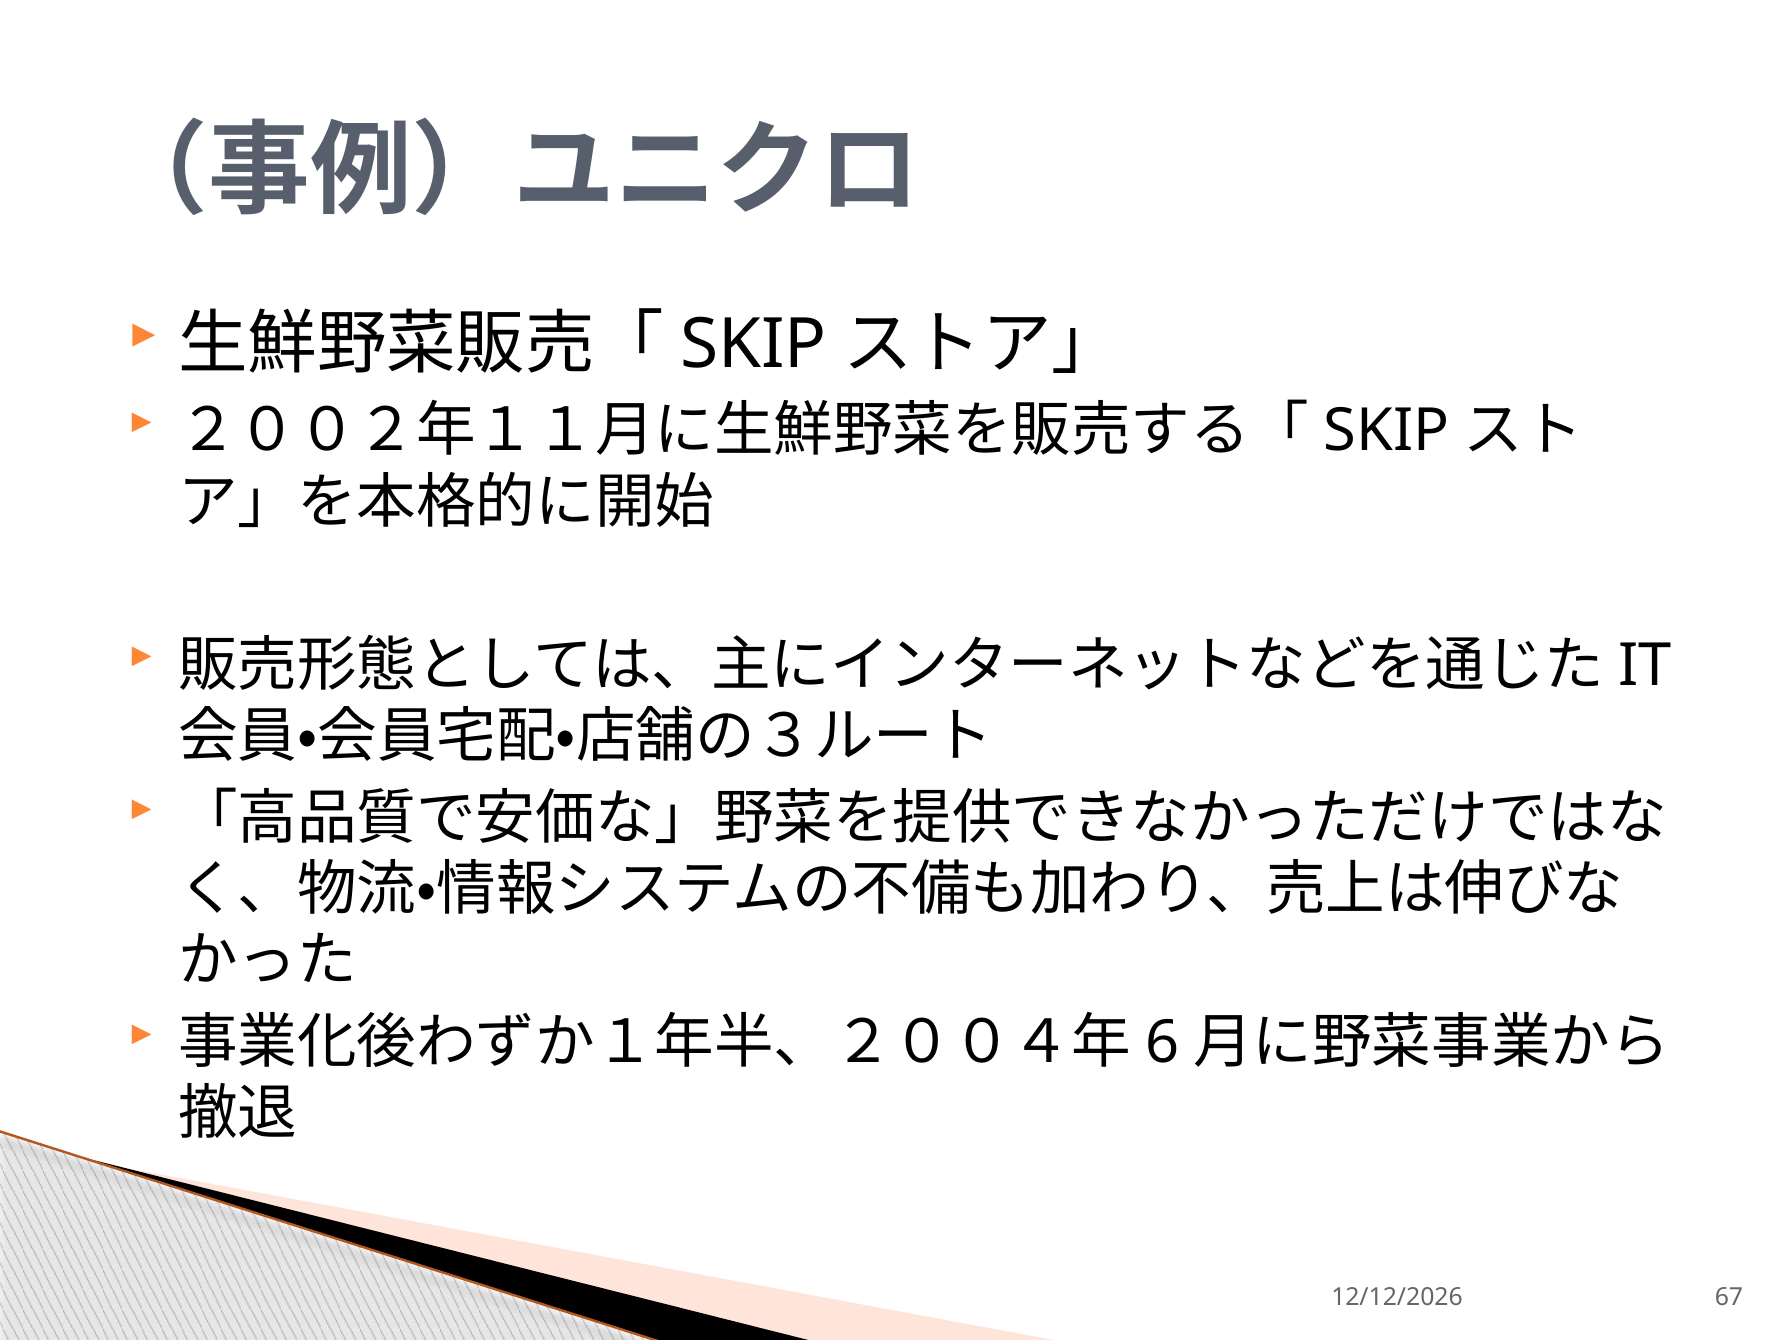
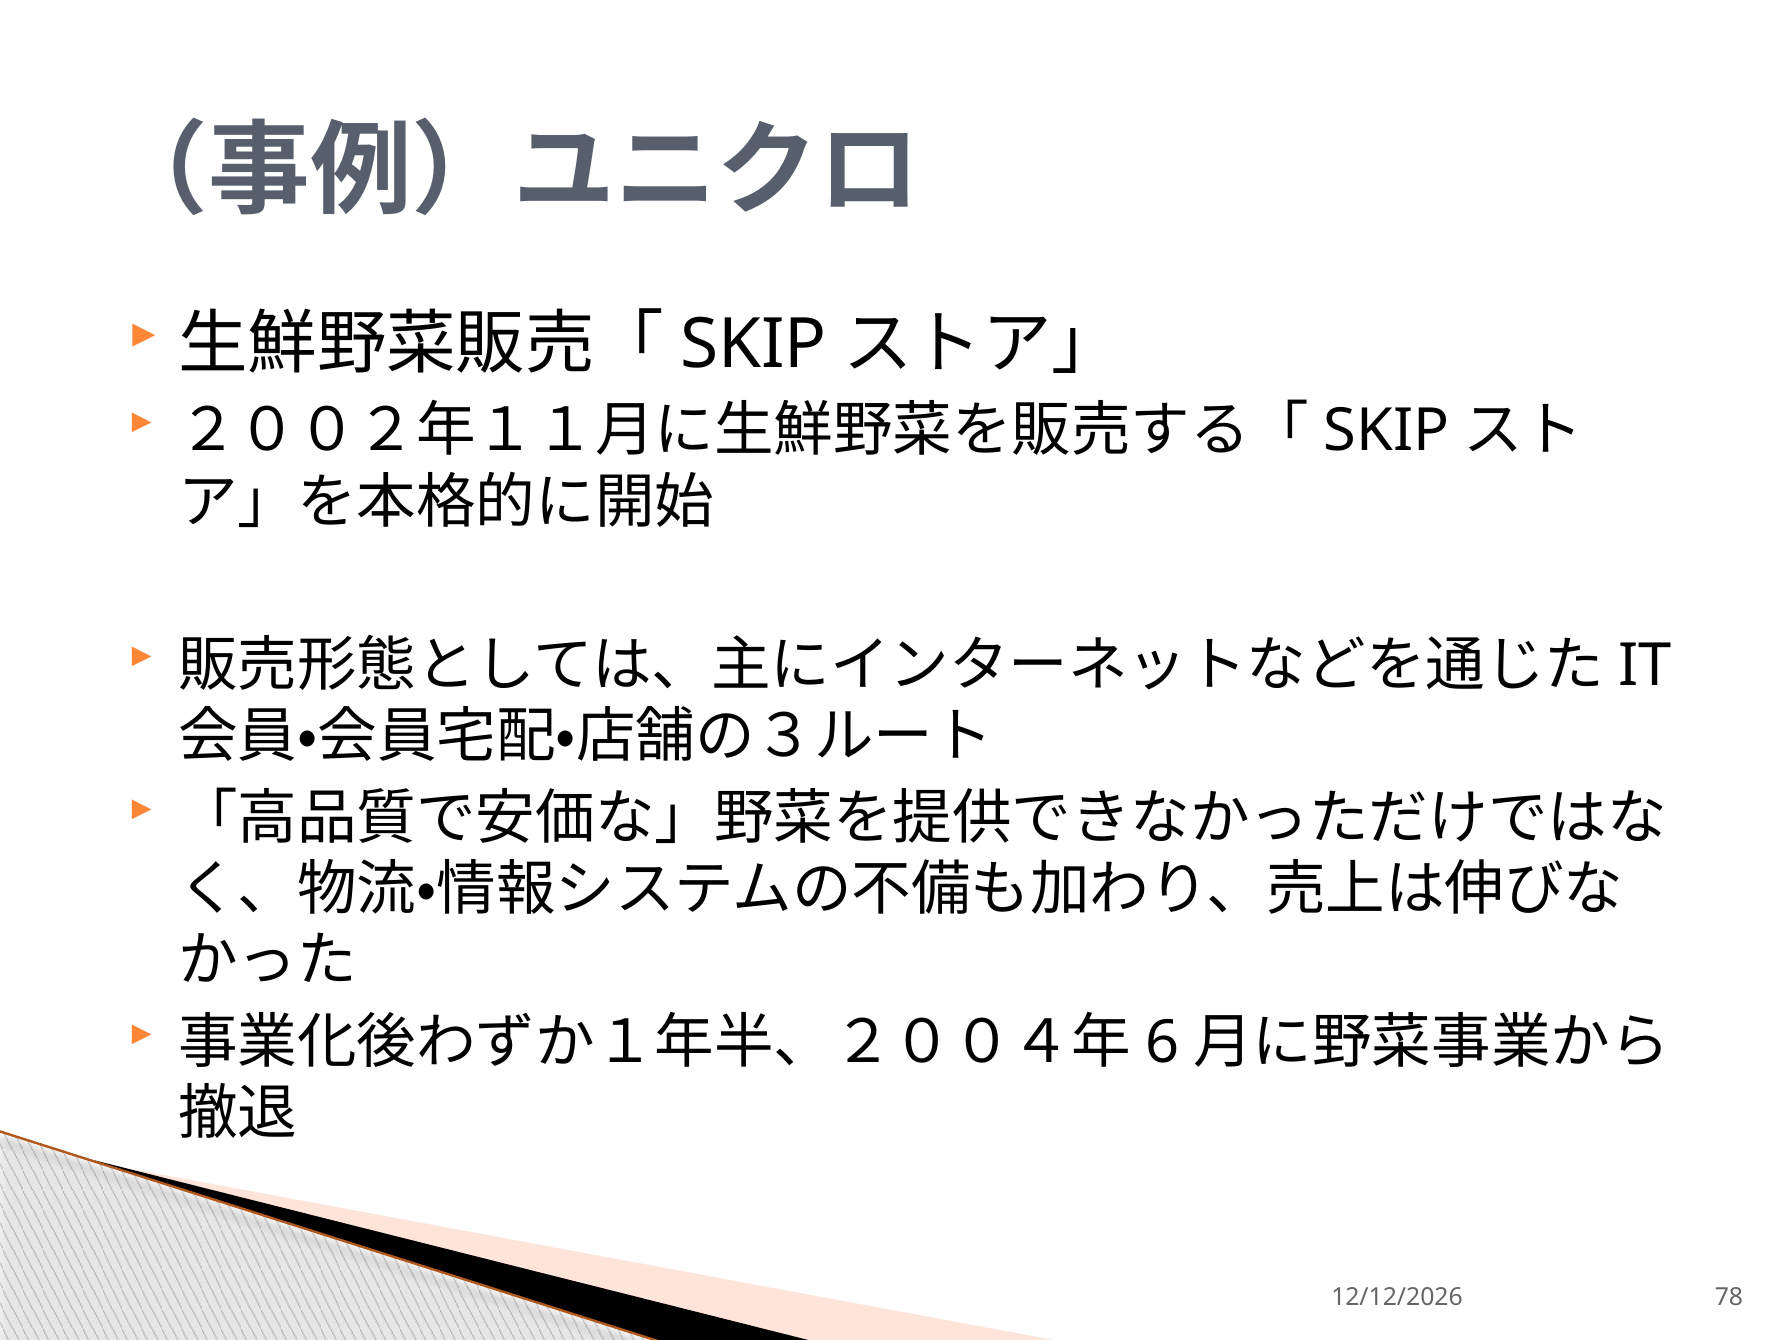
67: 67 -> 78
